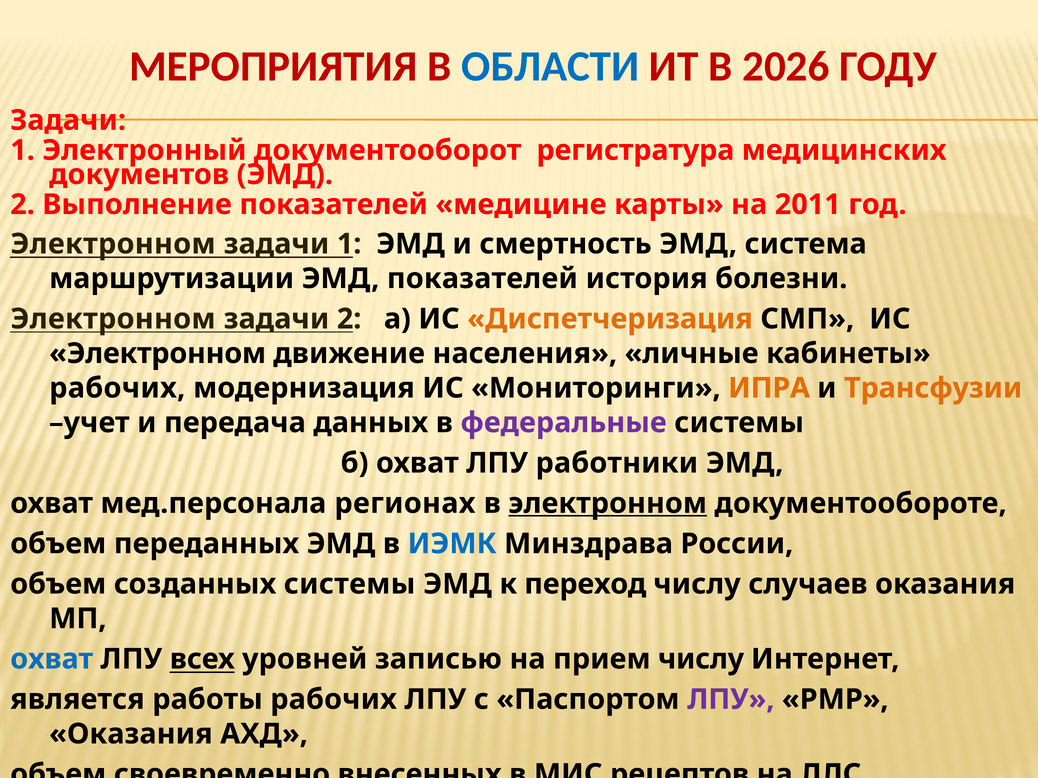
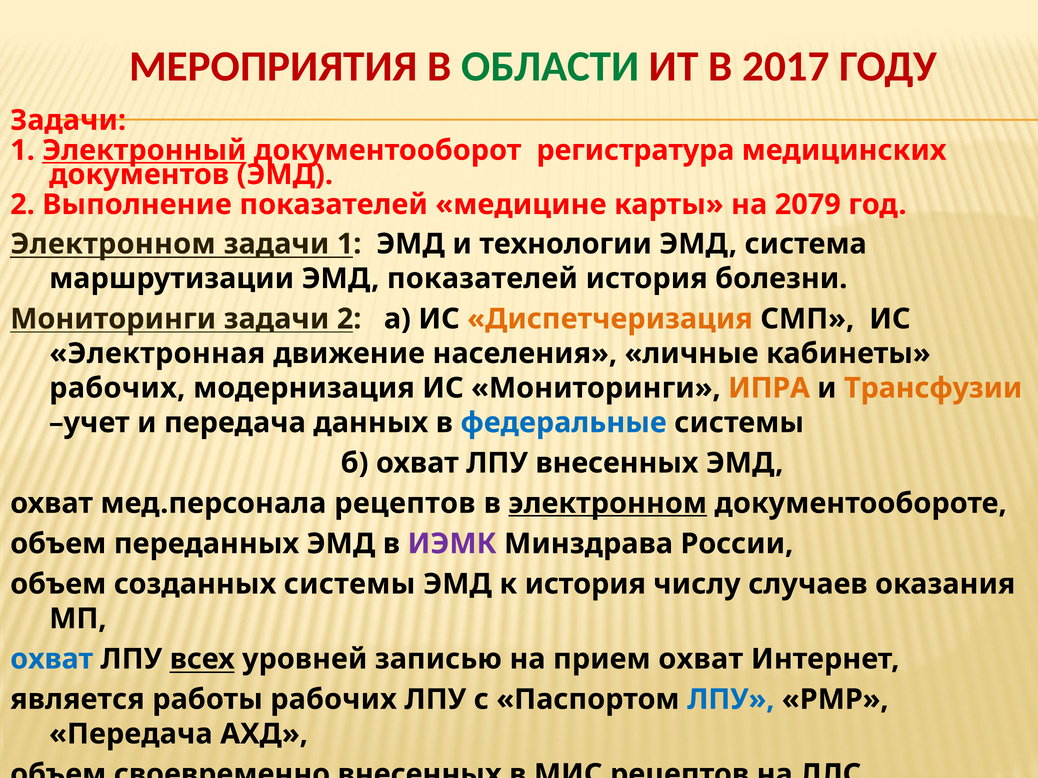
ОБЛАСТИ colour: blue -> green
2026: 2026 -> 2017
Электронный underline: none -> present
2011: 2011 -> 2079
смертность: смертность -> технологии
Электронном at (113, 319): Электронном -> Мониторинги
Электронном at (158, 354): Электронном -> Электронная
федеральные colour: purple -> blue
ЛПУ работники: работники -> внесенных
мед.персонала регионах: регионах -> рецептов
ИЭМК colour: blue -> purple
к переход: переход -> история
прием числу: числу -> охват
ЛПУ at (731, 700) colour: purple -> blue
Оказания at (131, 734): Оказания -> Передача
